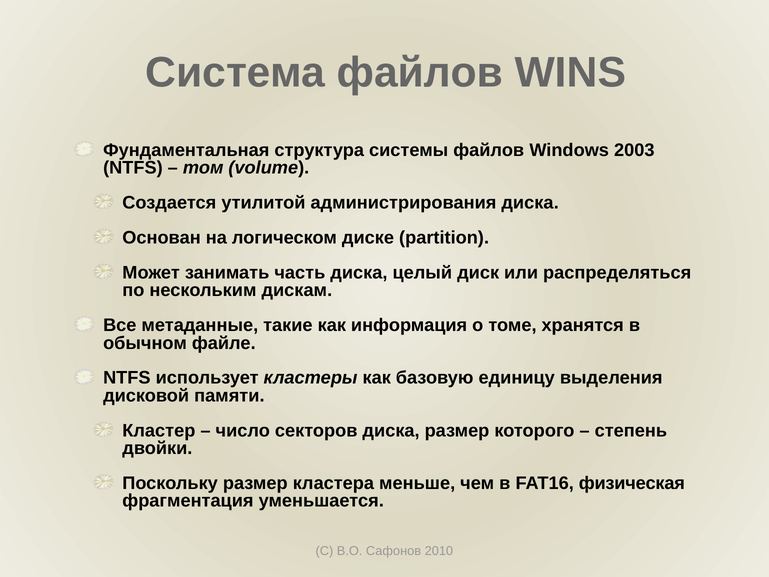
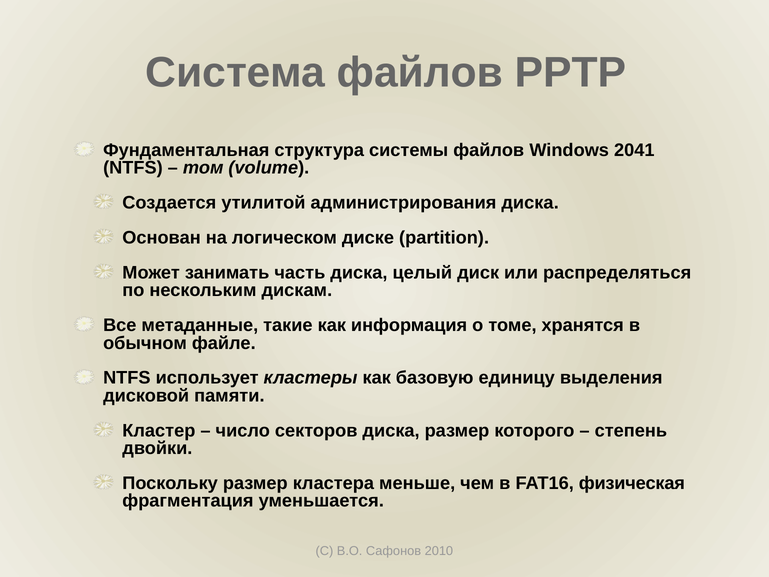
WINS: WINS -> PPTP
2003: 2003 -> 2041
